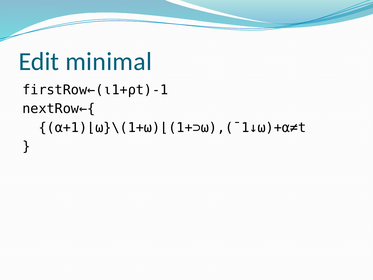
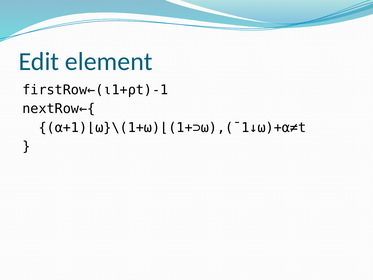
minimal: minimal -> element
